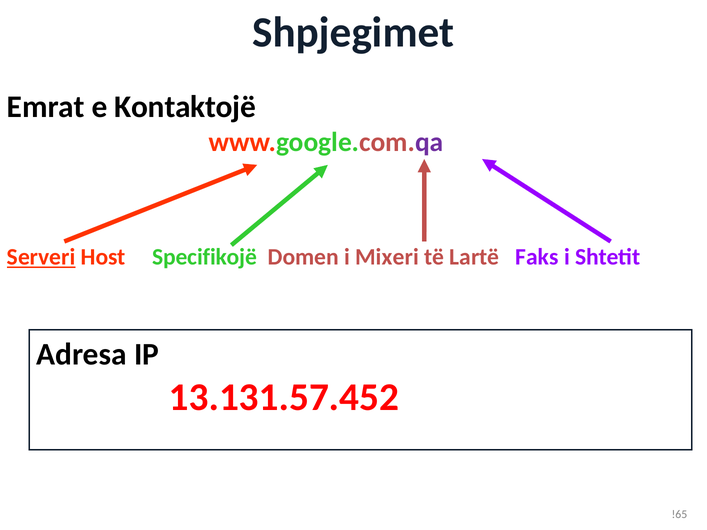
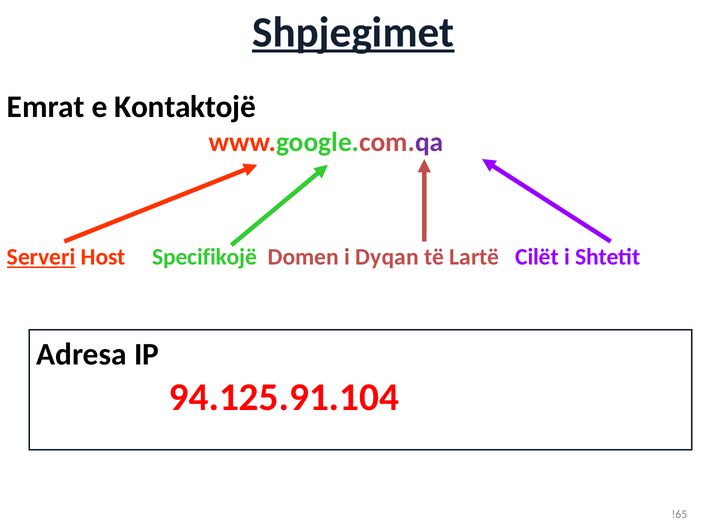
Shpjegimet underline: none -> present
Mixeri: Mixeri -> Dyqan
Faks: Faks -> Cilët
13.131.57.452: 13.131.57.452 -> 94.125.91.104
